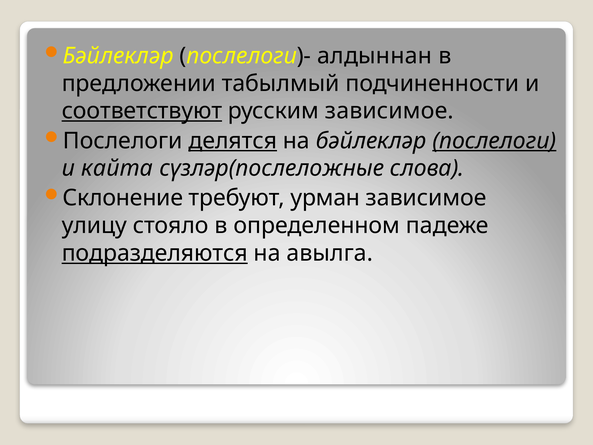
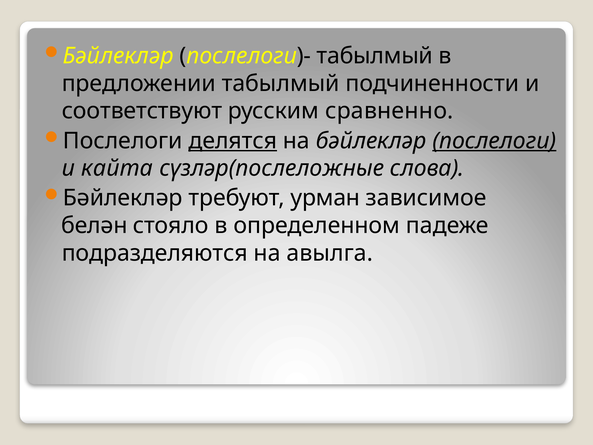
послелоги)- алдыннан: алдыннан -> табылмый
соответствуют underline: present -> none
русским зависимое: зависимое -> сравненно
Склонение at (123, 198): Склонение -> Бәйлекләр
улицу: улицу -> белән
подразделяются underline: present -> none
